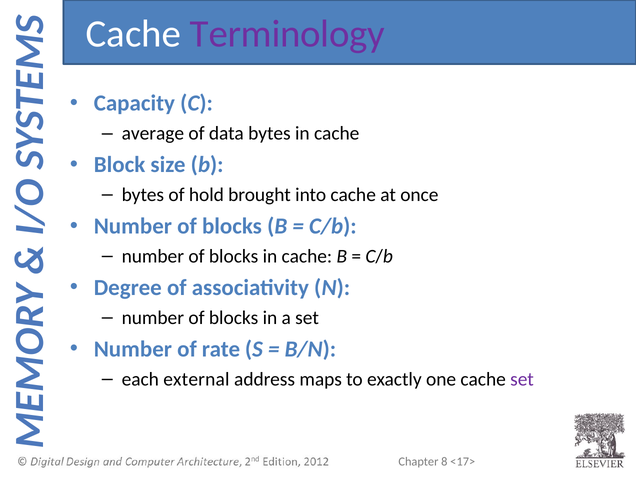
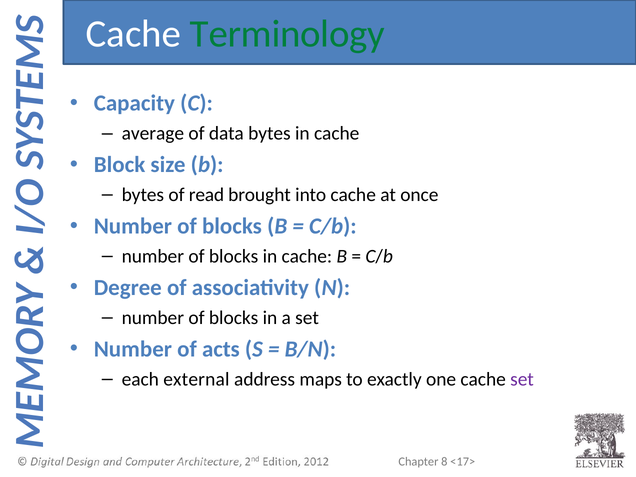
Terminology colour: purple -> green
hold: hold -> read
rate: rate -> acts
